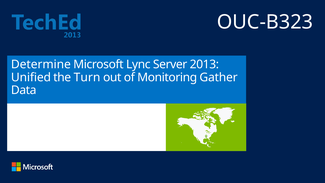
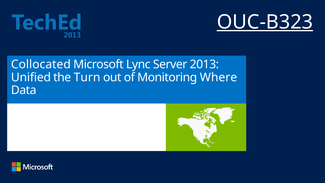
OUC-B323 underline: none -> present
Determine: Determine -> Collocated
Gather: Gather -> Where
